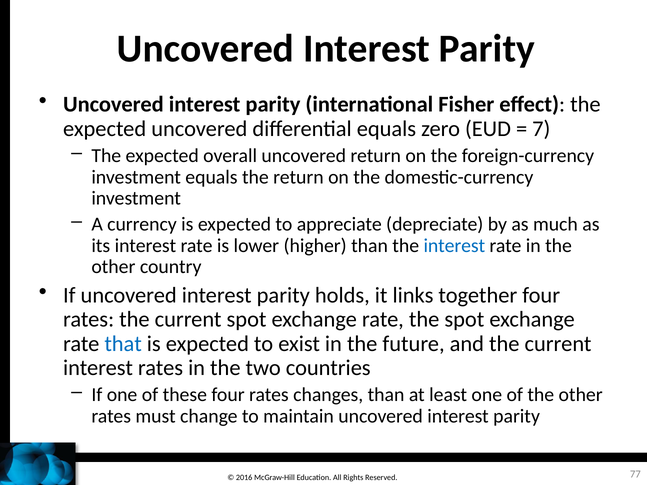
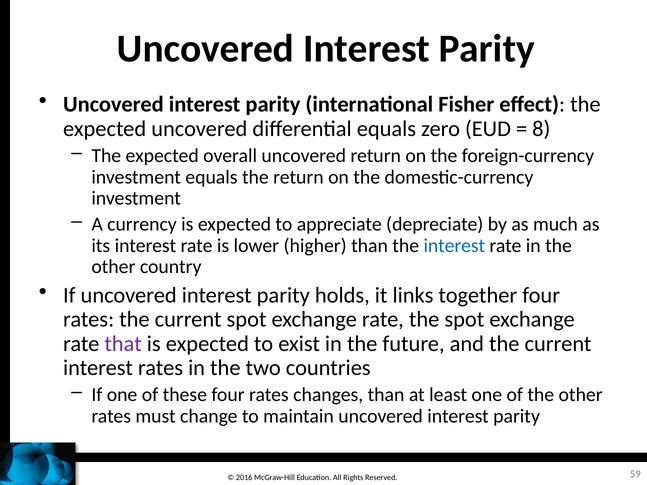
7: 7 -> 8
that colour: blue -> purple
77: 77 -> 59
